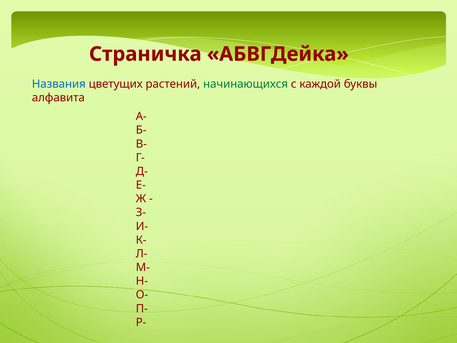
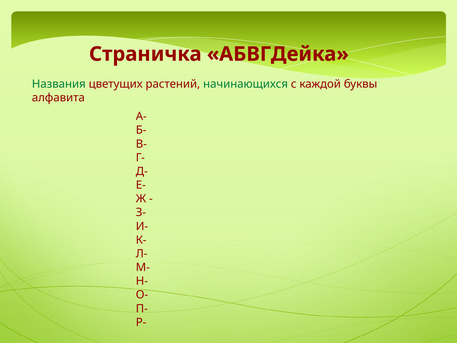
Названия colour: blue -> green
